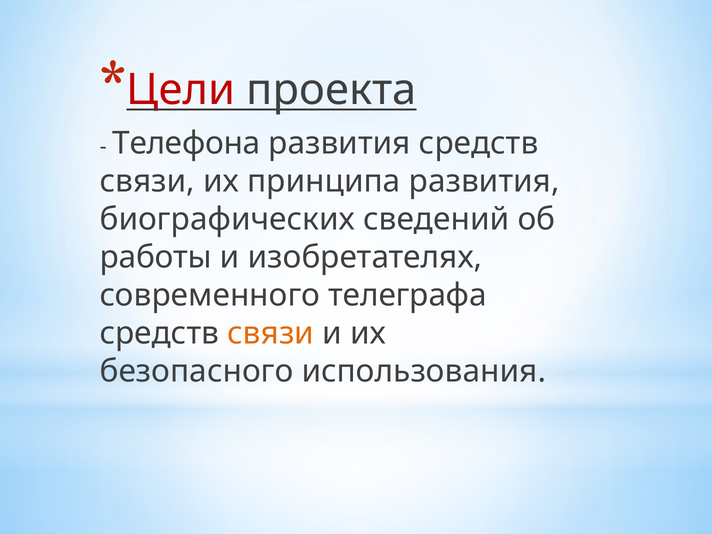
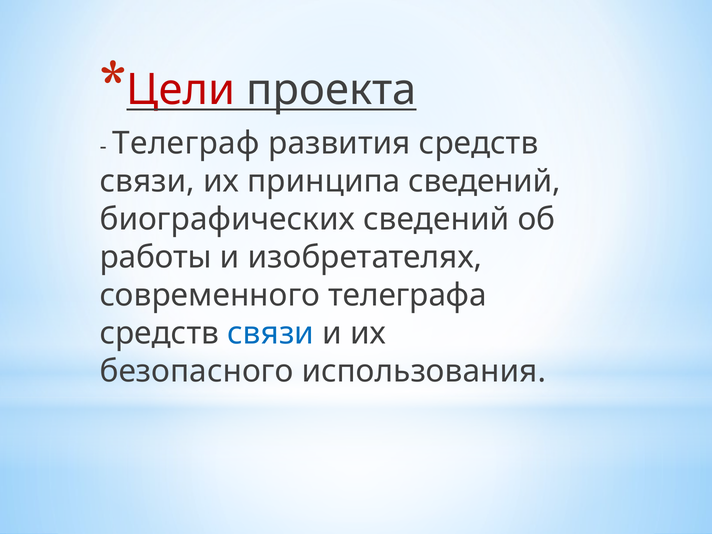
Телефона: Телефона -> Телеграф
принципа развития: развития -> сведений
связи at (271, 333) colour: orange -> blue
